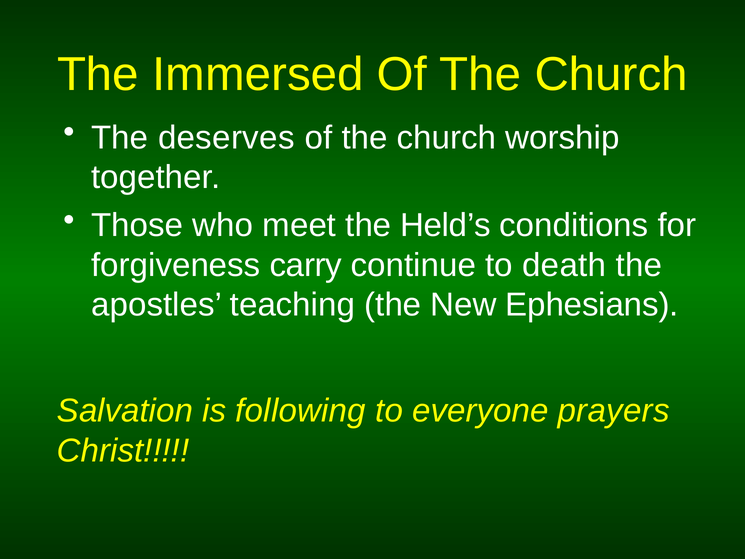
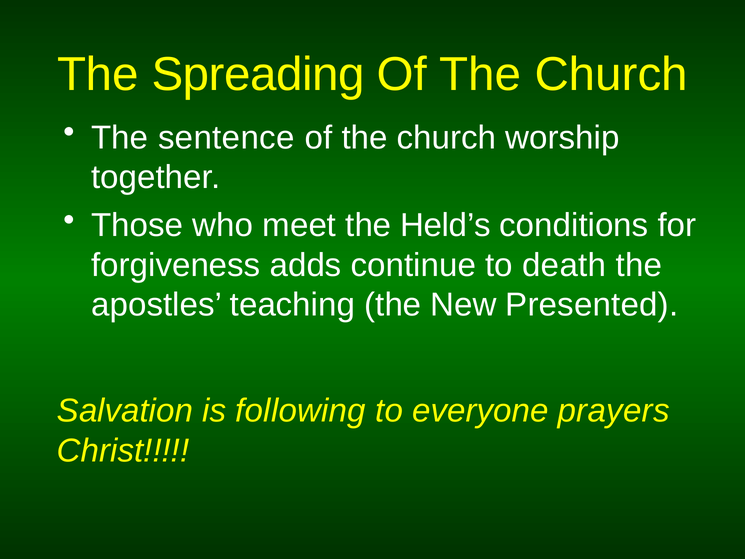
Immersed: Immersed -> Spreading
deserves: deserves -> sentence
carry: carry -> adds
Ephesians: Ephesians -> Presented
